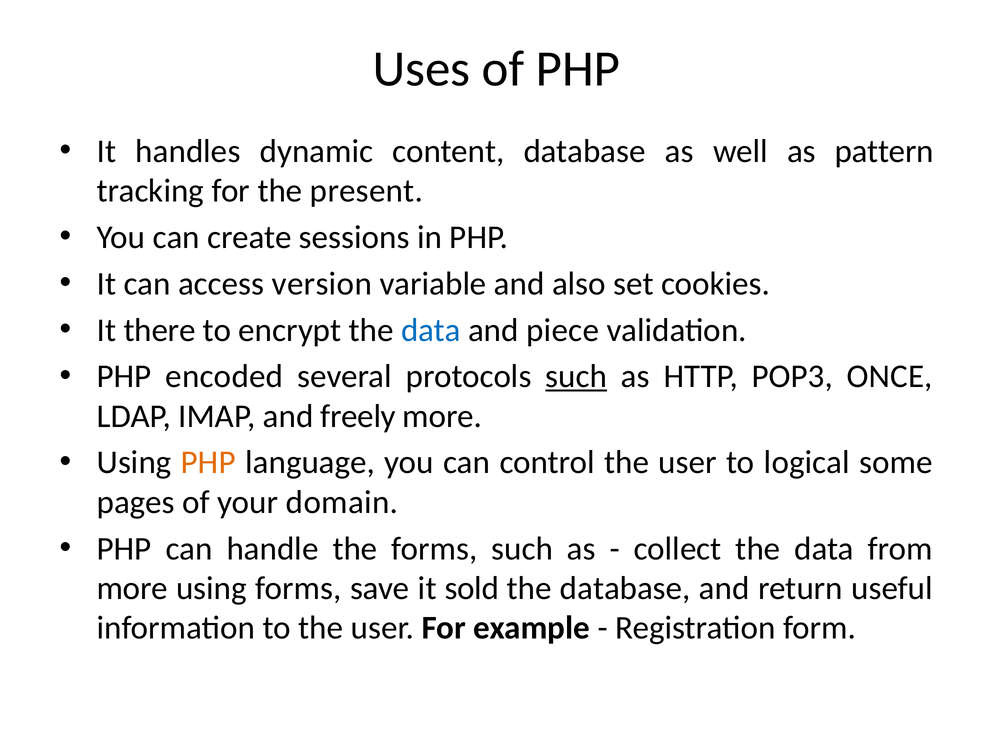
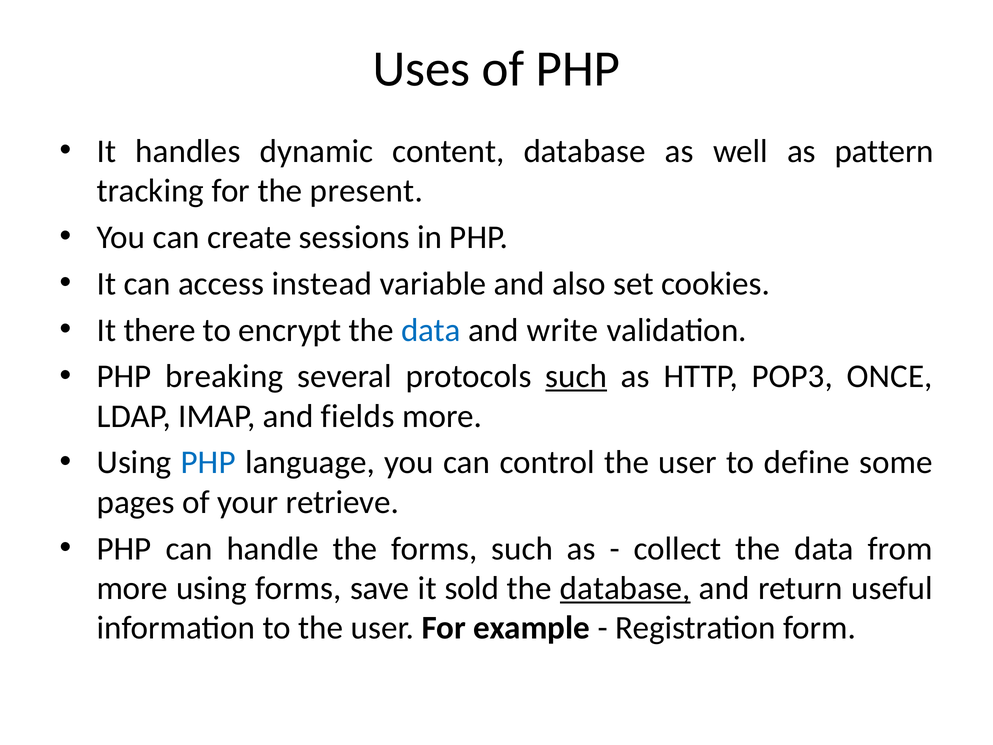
version: version -> instead
piece: piece -> write
encoded: encoded -> breaking
freely: freely -> fields
PHP at (208, 462) colour: orange -> blue
logical: logical -> define
domain: domain -> retrieve
database at (625, 588) underline: none -> present
